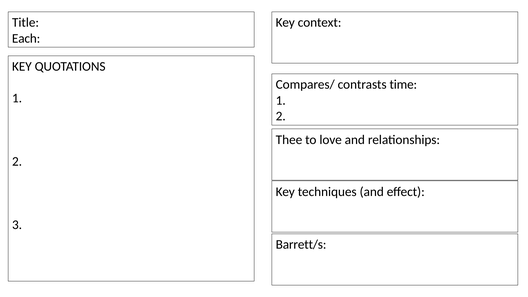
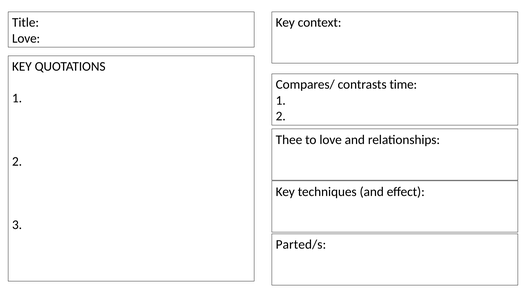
Each at (26, 38): Each -> Love
Barrett/s: Barrett/s -> Parted/s
